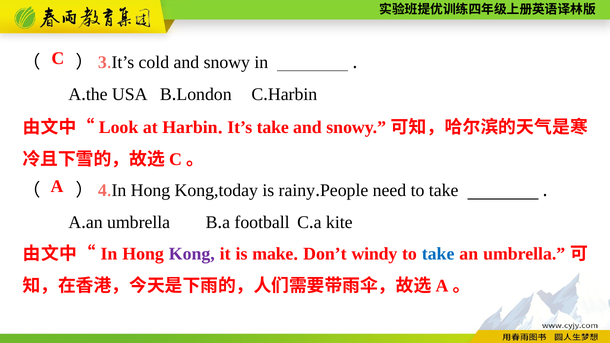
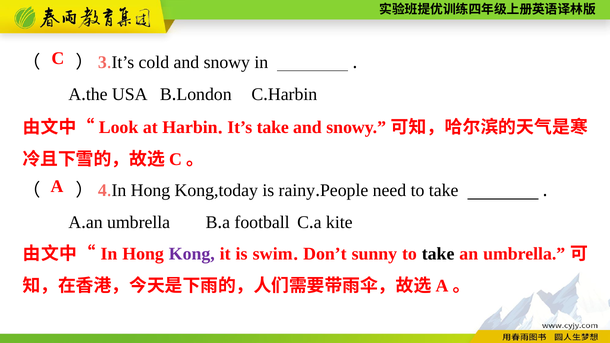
make: make -> swim
windy: windy -> sunny
take at (438, 254) colour: blue -> black
